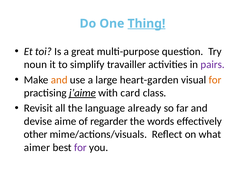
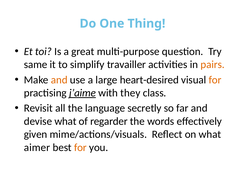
Thing underline: present -> none
noun: noun -> same
pairs colour: purple -> orange
heart-garden: heart-garden -> heart-desired
card: card -> they
already: already -> secretly
devise aime: aime -> what
other: other -> given
for at (80, 147) colour: purple -> orange
